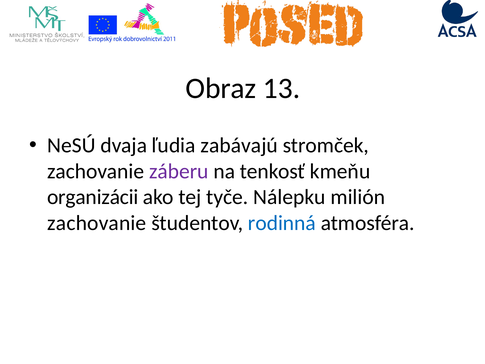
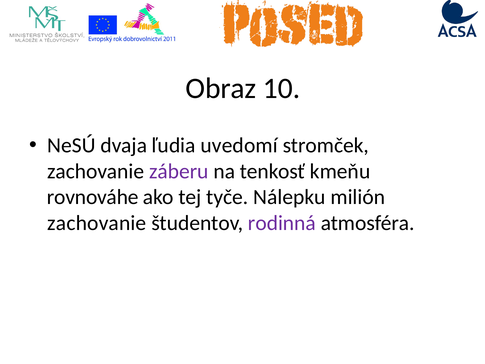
13: 13 -> 10
zabávajú: zabávajú -> uvedomí
organizácii: organizácii -> rovnováhe
rodinná colour: blue -> purple
